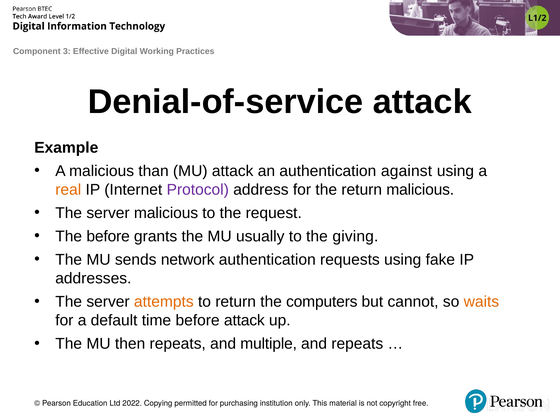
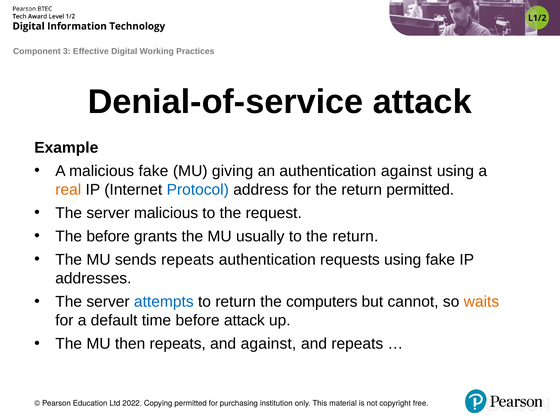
malicious than: than -> fake
MU attack: attack -> giving
Protocol colour: purple -> blue
return malicious: malicious -> permitted
to the giving: giving -> return
sends network: network -> repeats
attempts colour: orange -> blue
and multiple: multiple -> against
